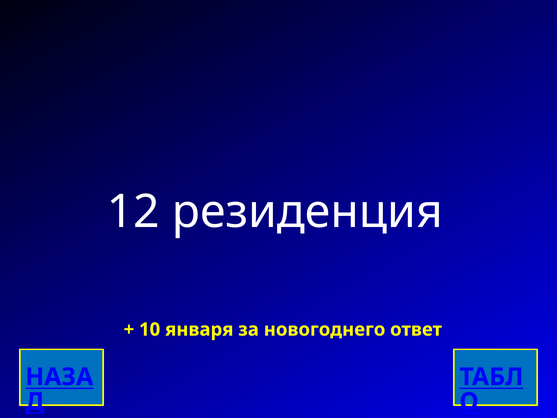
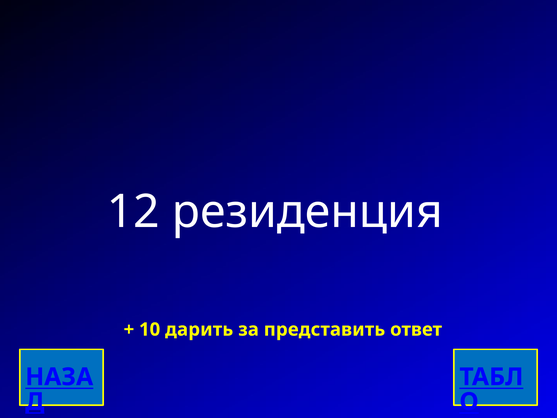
января: января -> дарить
новогоднего: новогоднего -> представить
